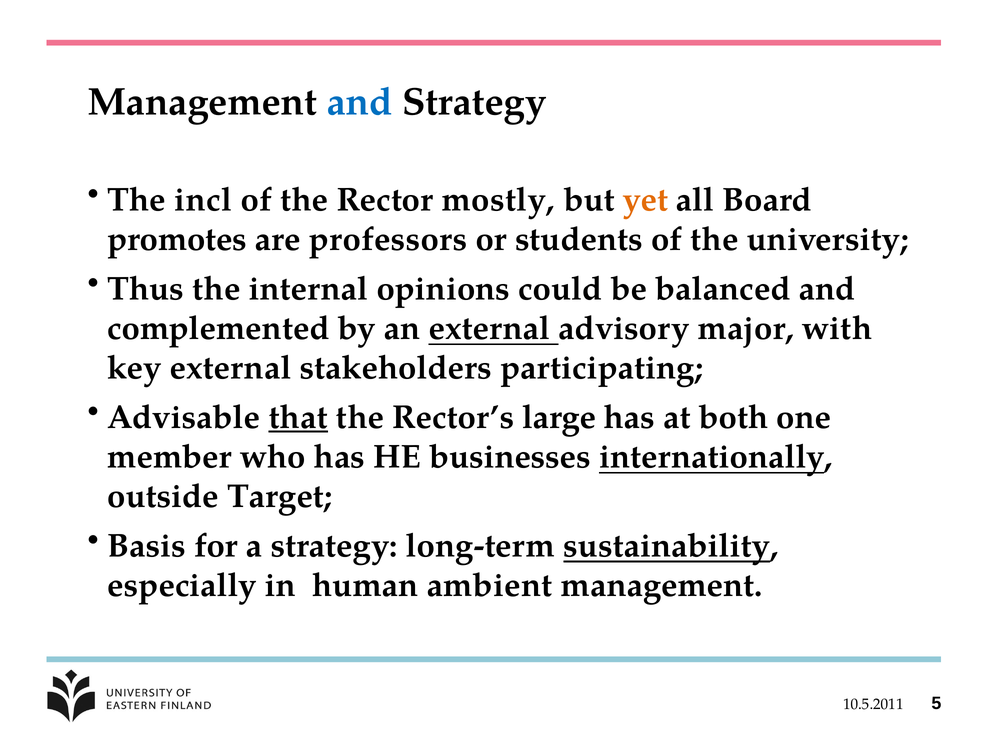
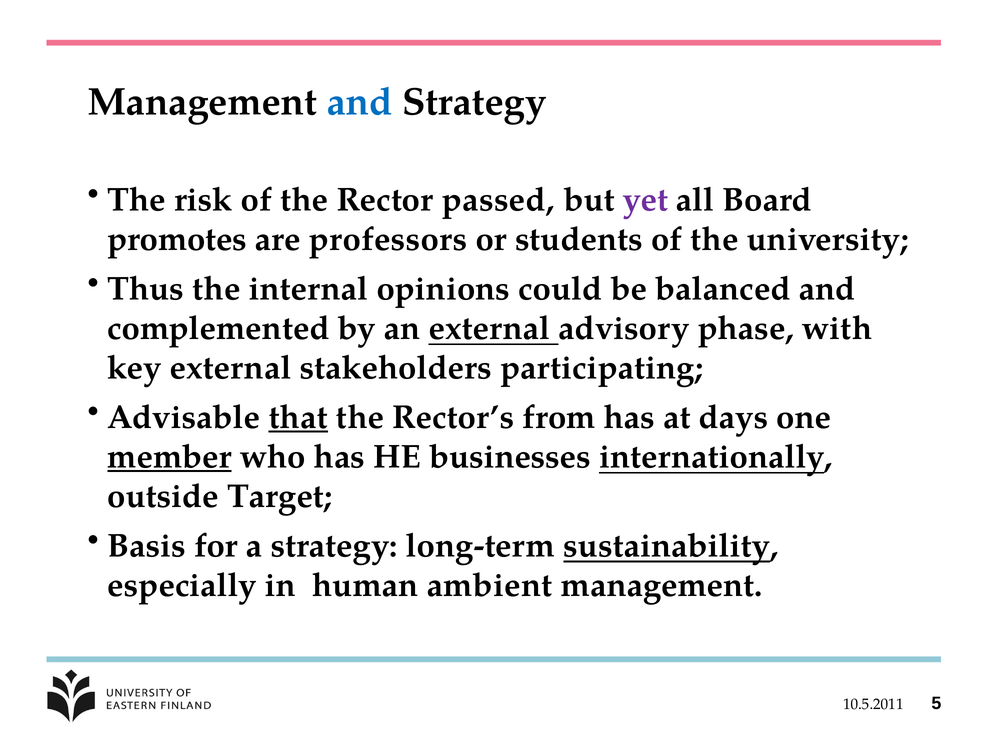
incl: incl -> risk
mostly: mostly -> passed
yet colour: orange -> purple
major: major -> phase
large: large -> from
both: both -> days
member underline: none -> present
